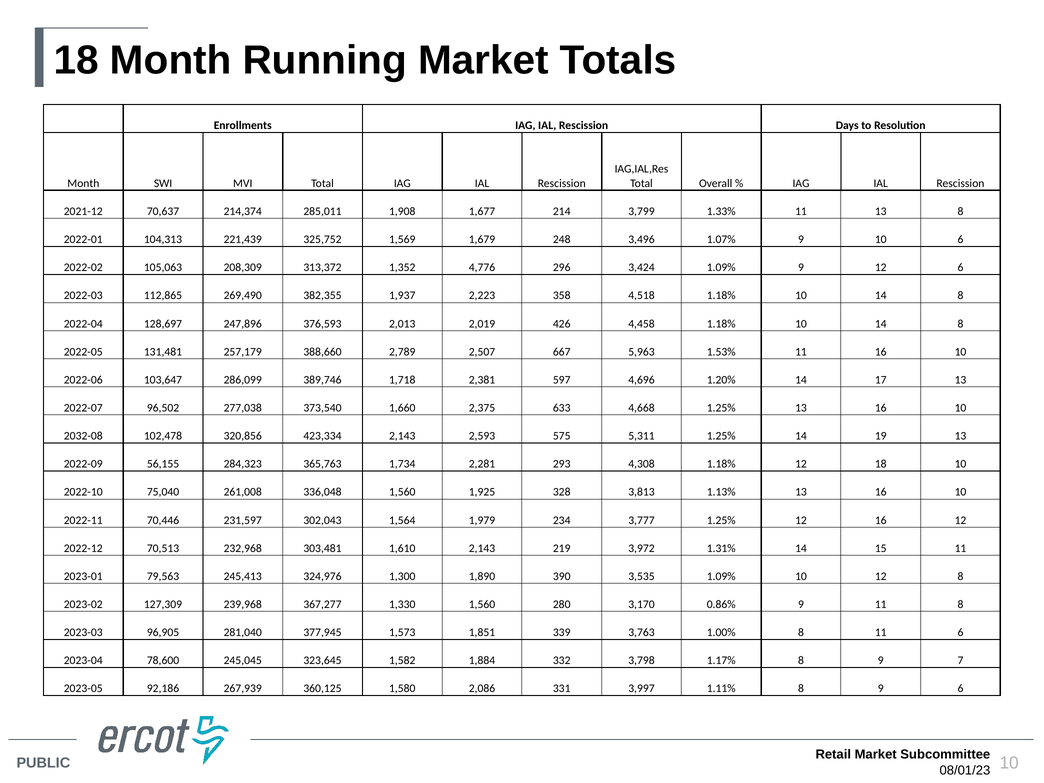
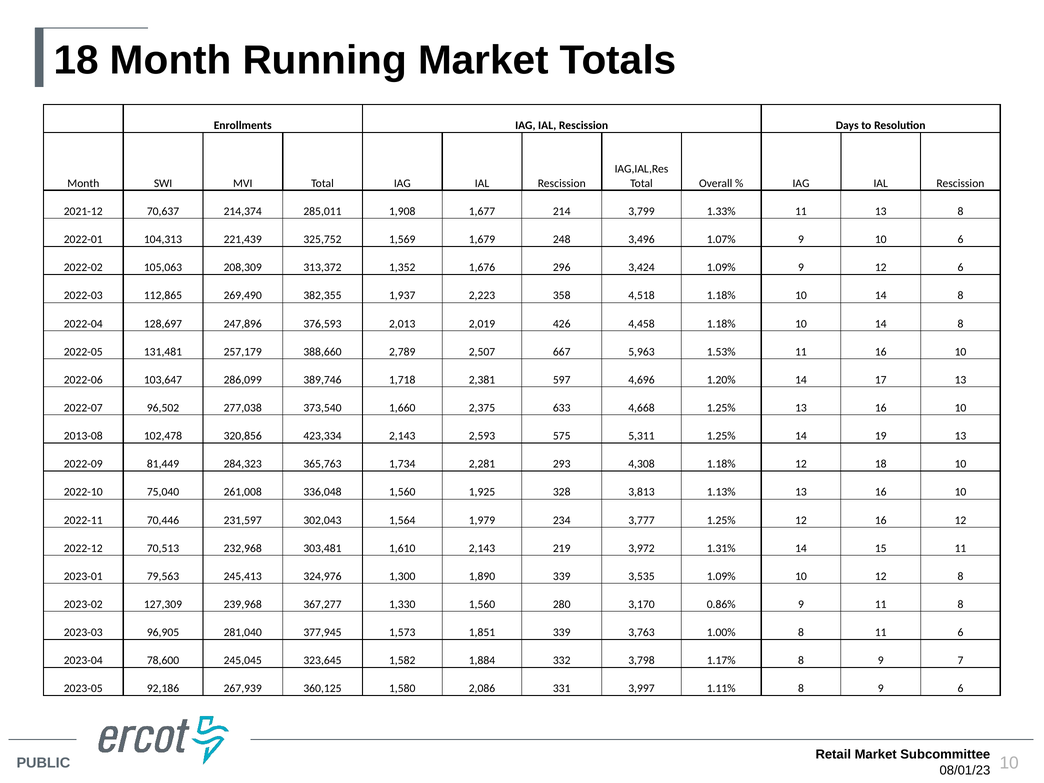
4,776: 4,776 -> 1,676
2032-08: 2032-08 -> 2013-08
56,155: 56,155 -> 81,449
1,890 390: 390 -> 339
